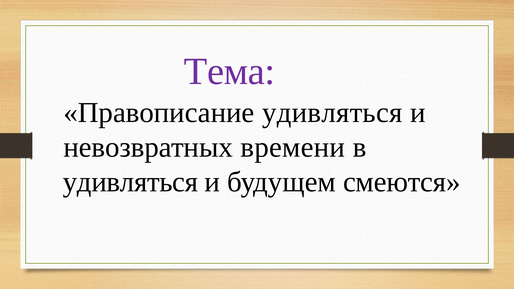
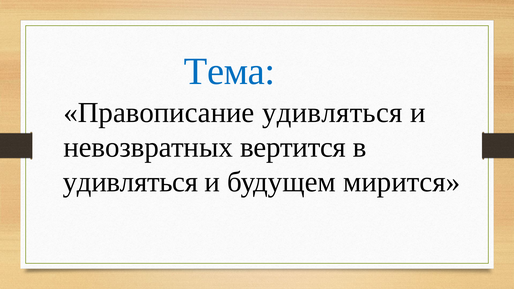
Тема colour: purple -> blue
времени: времени -> вертится
смеются: смеются -> мирится
